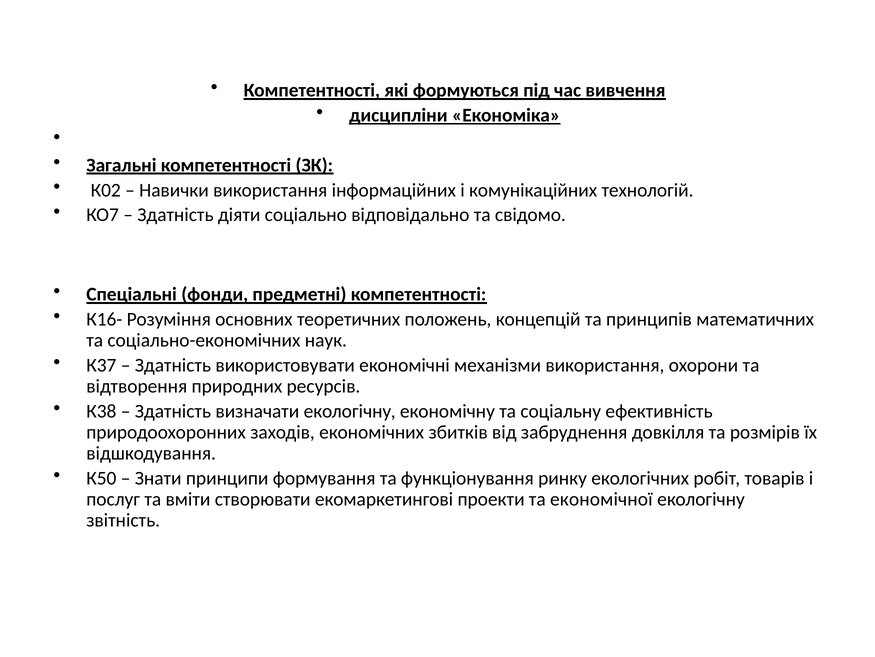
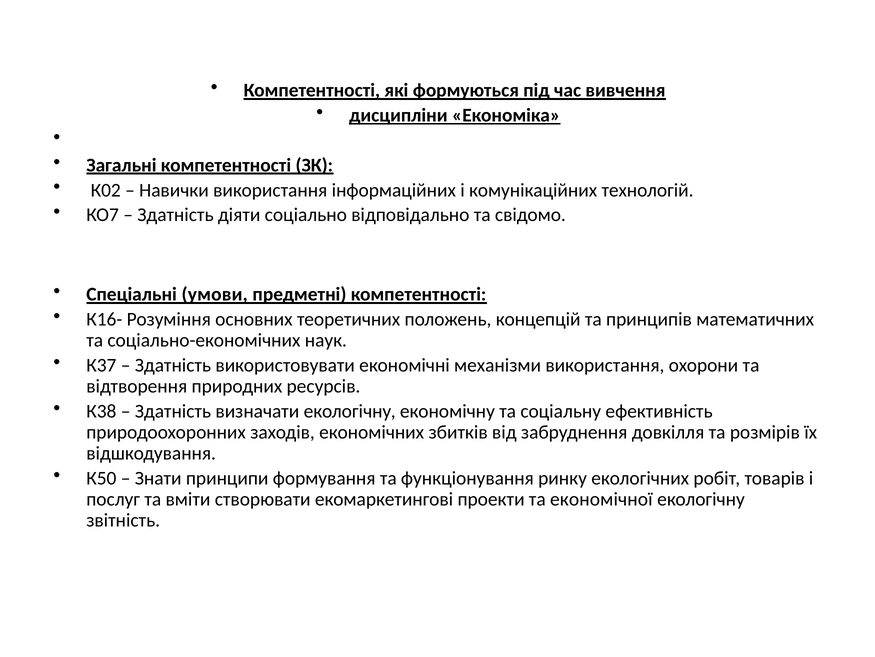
фонди: фонди -> умови
